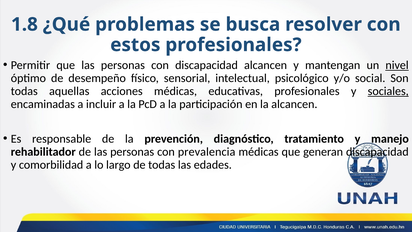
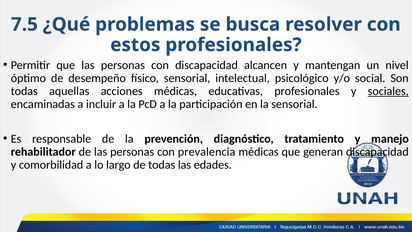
1.8: 1.8 -> 7.5
nivel underline: present -> none
la alcancen: alcancen -> sensorial
